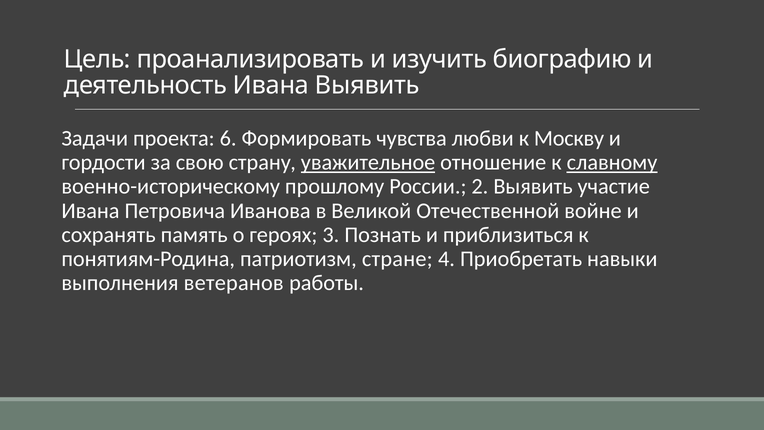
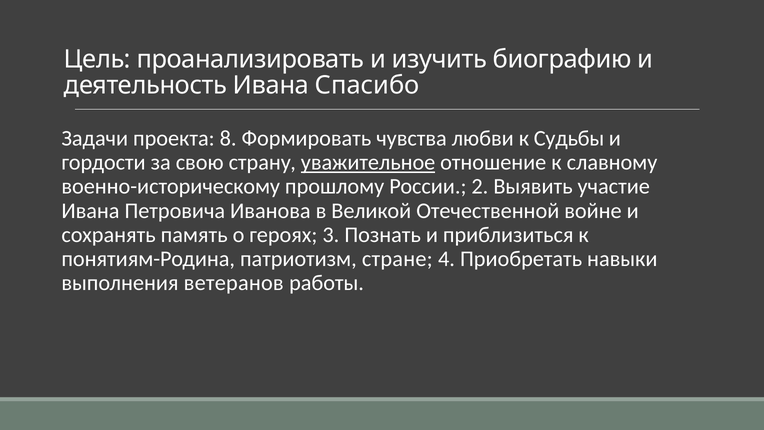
Ивана Выявить: Выявить -> Спасибо
6: 6 -> 8
Москву: Москву -> Судьбы
славному underline: present -> none
